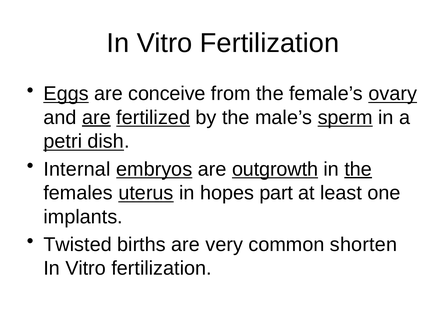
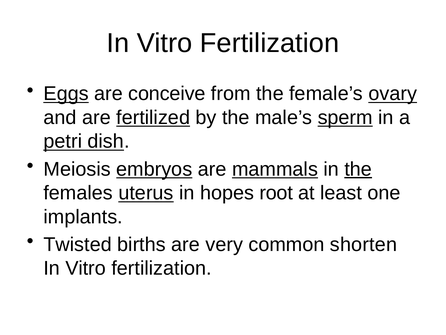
are at (96, 117) underline: present -> none
Internal: Internal -> Meiosis
outgrowth: outgrowth -> mammals
part: part -> root
